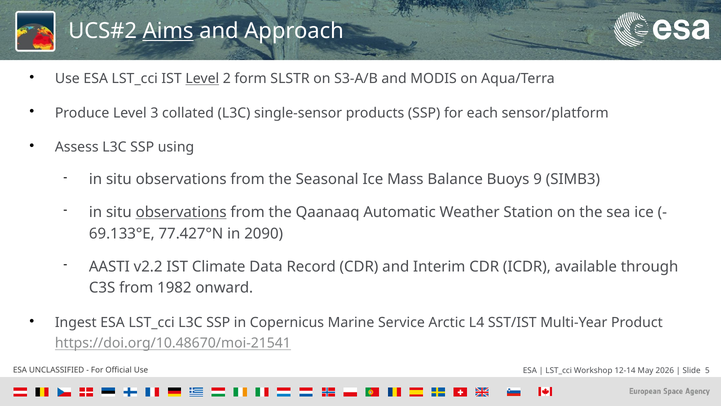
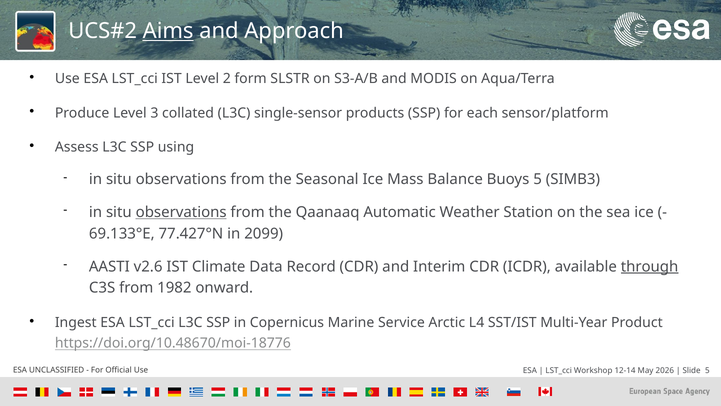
Level at (202, 79) underline: present -> none
Buoys 9: 9 -> 5
2090: 2090 -> 2099
v2.2: v2.2 -> v2.6
through underline: none -> present
https://doi.org/10.48670/moi-21541: https://doi.org/10.48670/moi-21541 -> https://doi.org/10.48670/moi-18776
